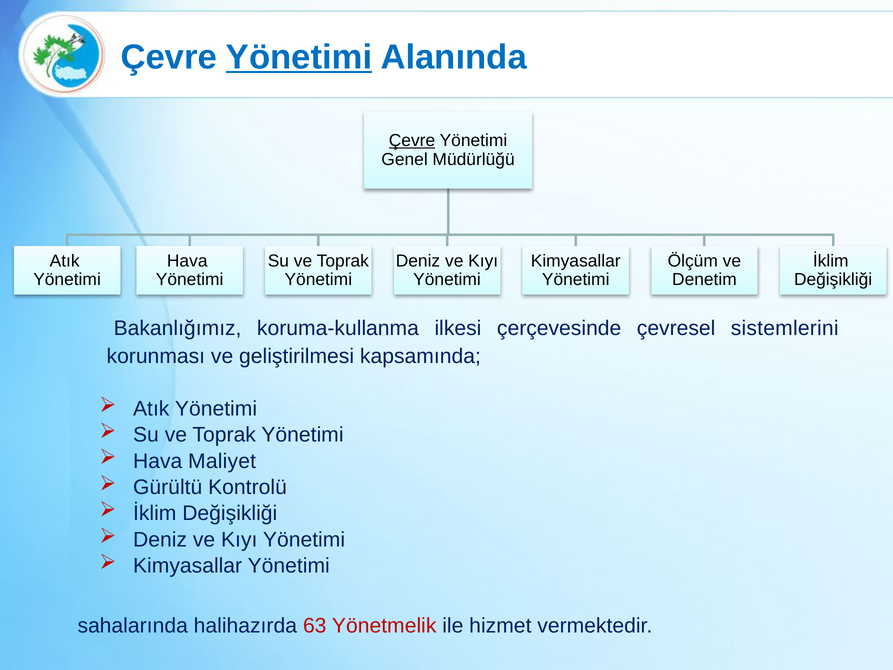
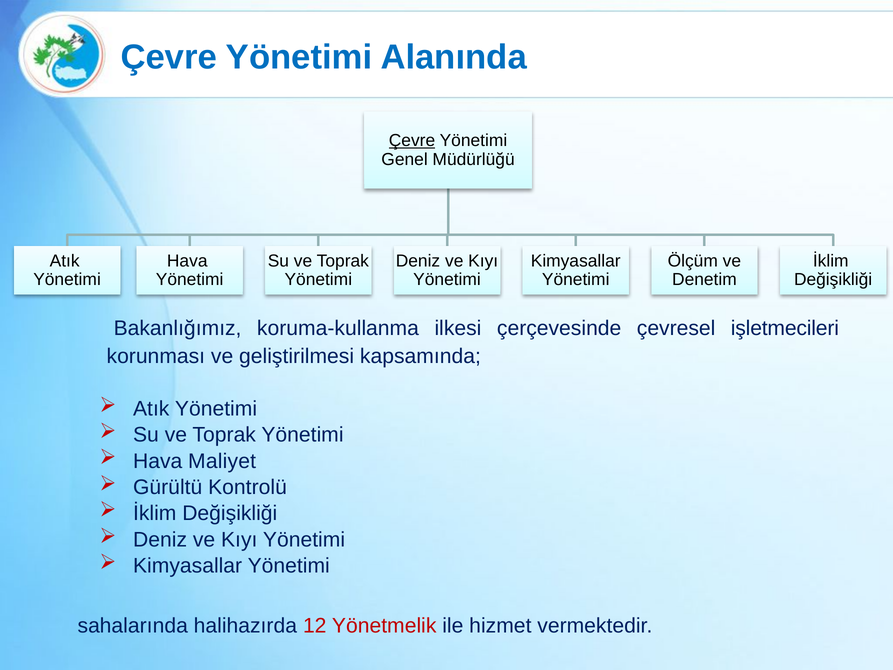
Yönetimi at (299, 57) underline: present -> none
sistemlerini: sistemlerini -> işletmecileri
63: 63 -> 12
